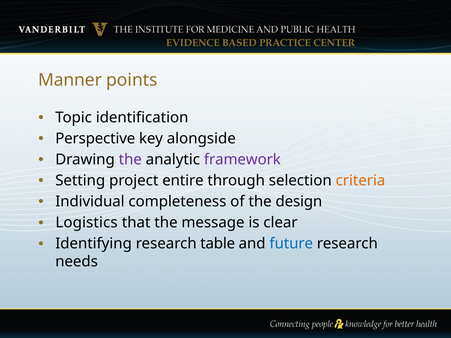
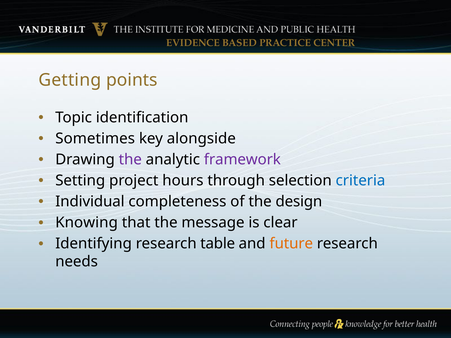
Manner: Manner -> Getting
Perspective: Perspective -> Sometimes
entire: entire -> hours
criteria colour: orange -> blue
Logistics: Logistics -> Knowing
future colour: blue -> orange
